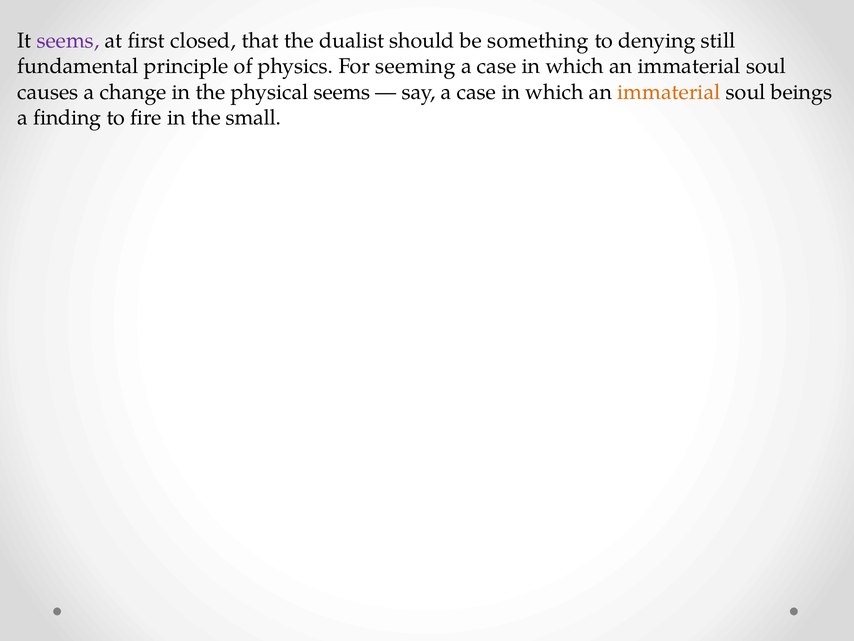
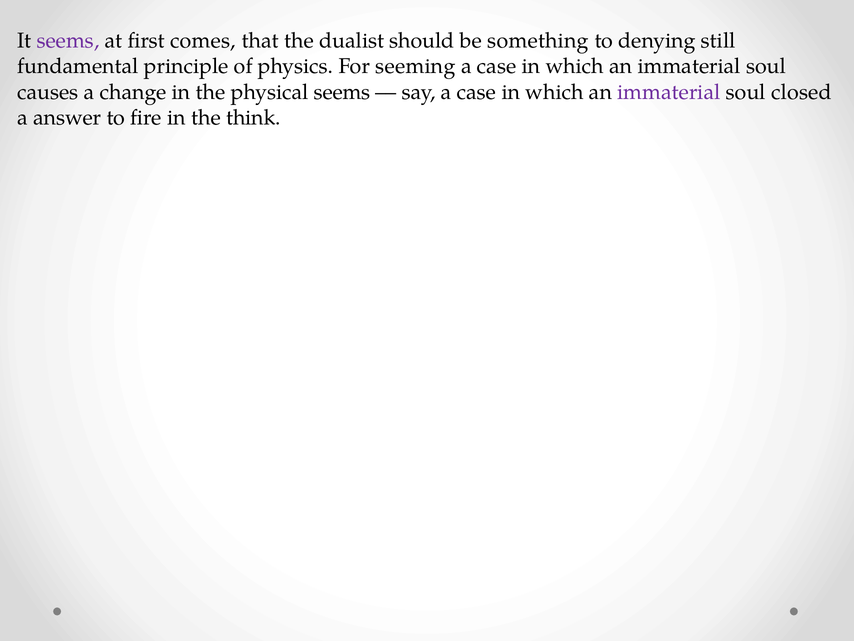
closed: closed -> comes
immaterial at (669, 92) colour: orange -> purple
beings: beings -> closed
finding: finding -> answer
small: small -> think
